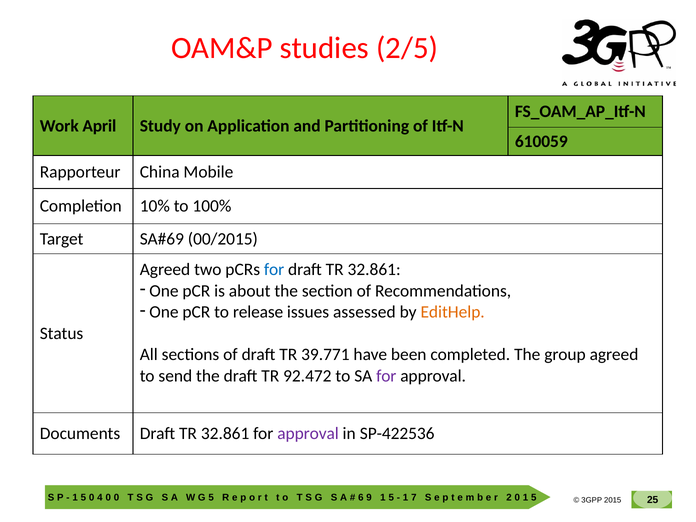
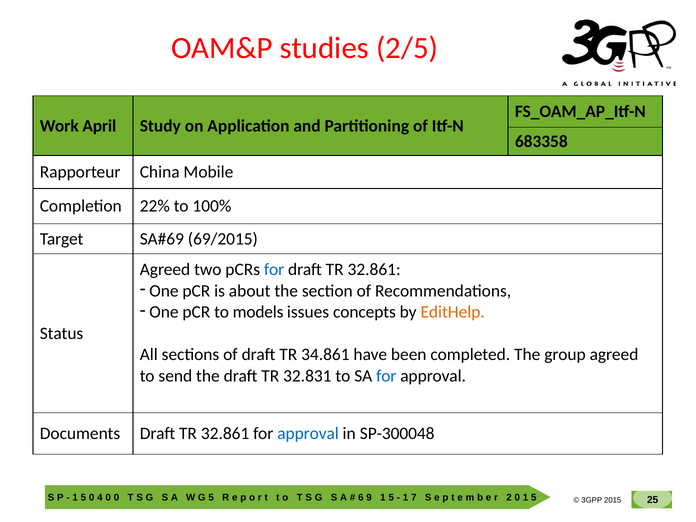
610059: 610059 -> 683358
10%: 10% -> 22%
00/2015: 00/2015 -> 69/2015
release: release -> models
assessed: assessed -> concepts
39.771: 39.771 -> 34.861
92.472: 92.472 -> 32.831
for at (386, 376) colour: purple -> blue
approval at (308, 434) colour: purple -> blue
SP-422536: SP-422536 -> SP-300048
